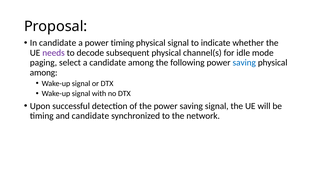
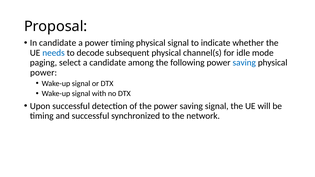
needs colour: purple -> blue
among at (44, 73): among -> power
and candidate: candidate -> successful
